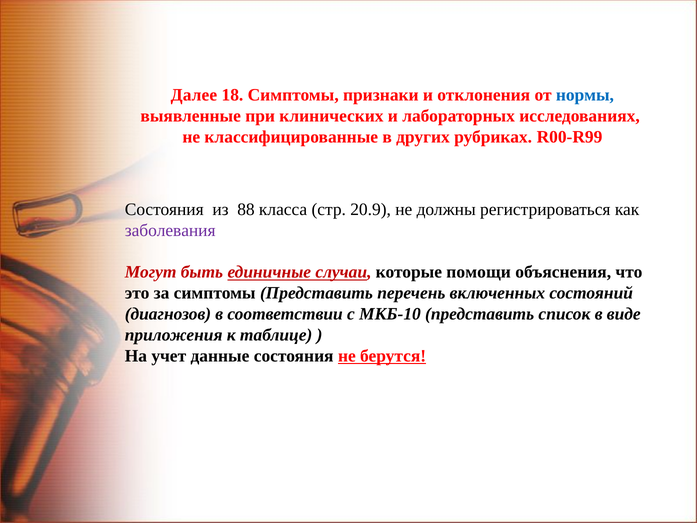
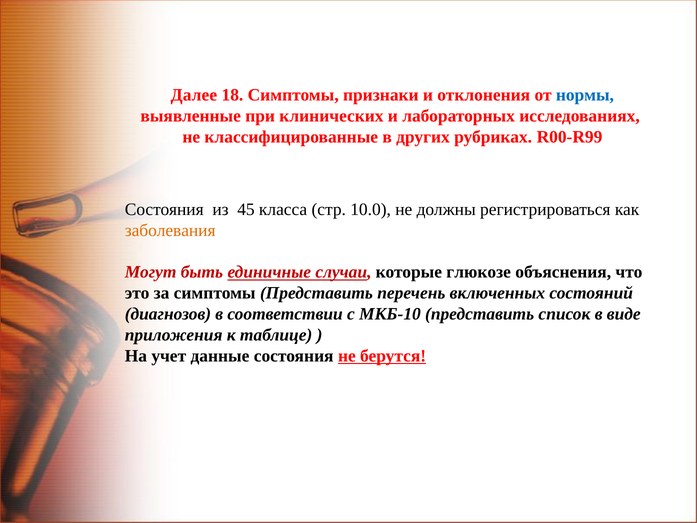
88: 88 -> 45
20.9: 20.9 -> 10.0
заболевания colour: purple -> orange
помощи: помощи -> глюкозе
